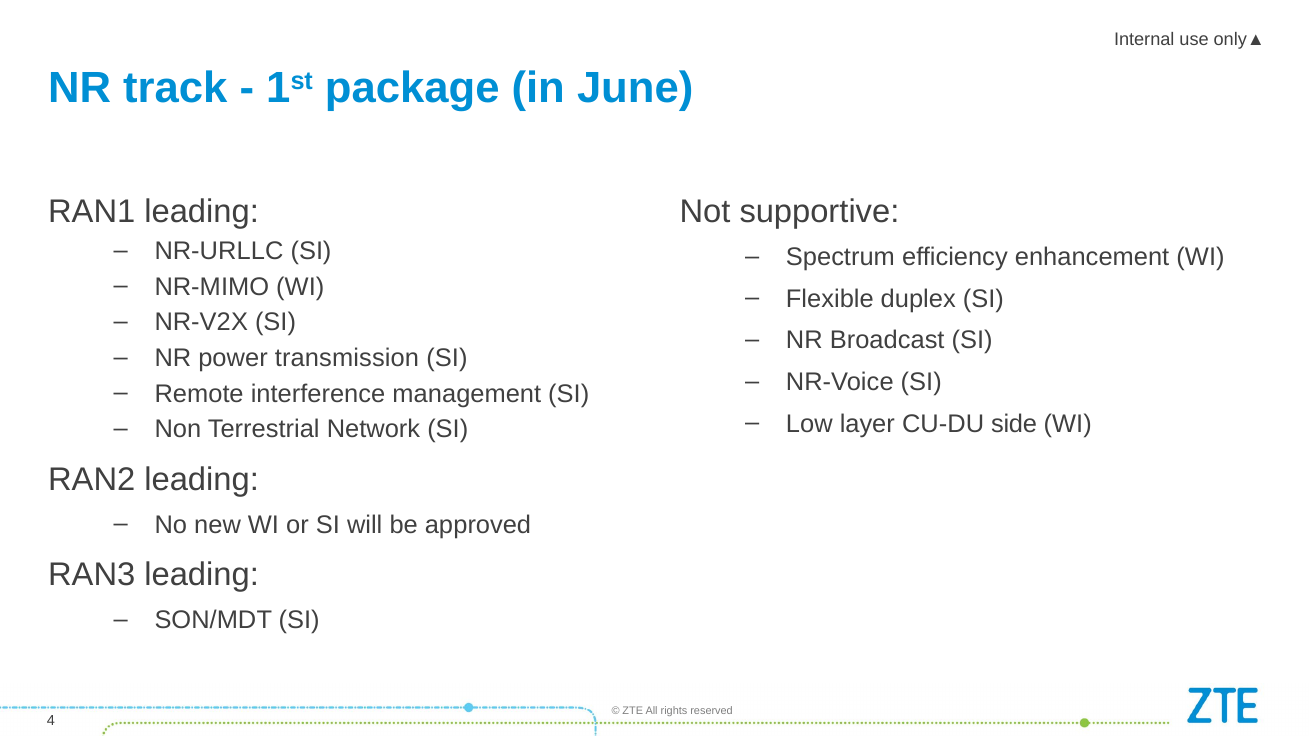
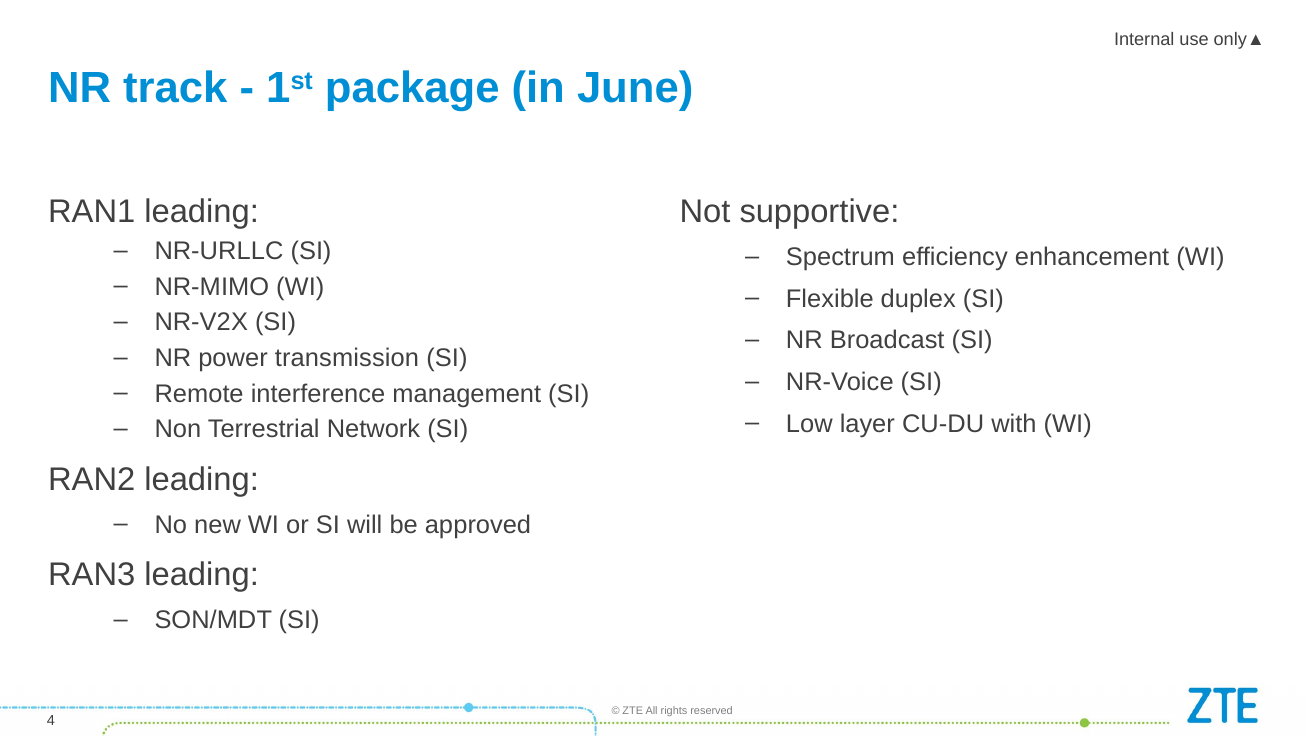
side: side -> with
